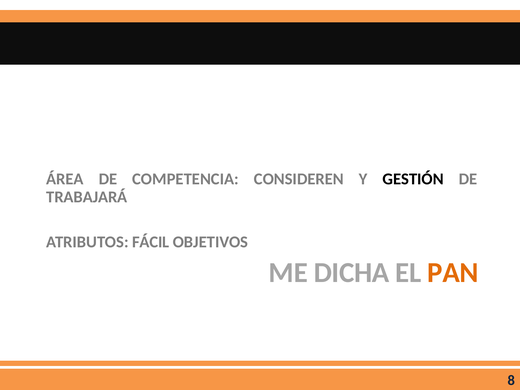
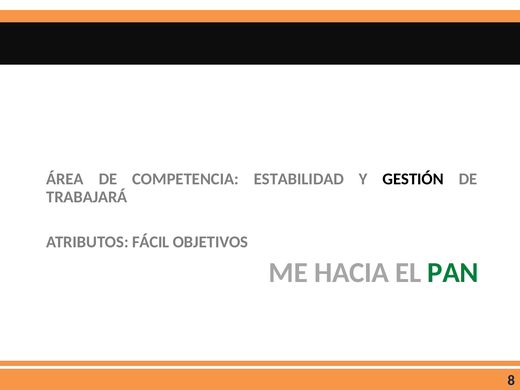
CONSIDEREN: CONSIDEREN -> ESTABILIDAD
DICHA: DICHA -> HACIA
PAN colour: orange -> green
